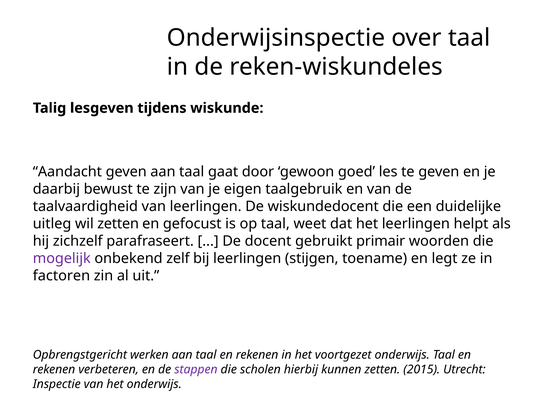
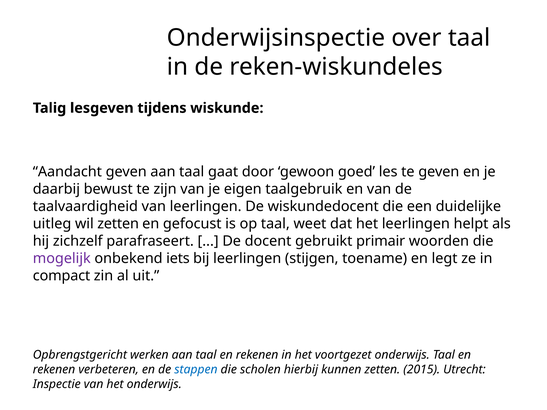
zelf: zelf -> iets
factoren: factoren -> compact
stappen colour: purple -> blue
